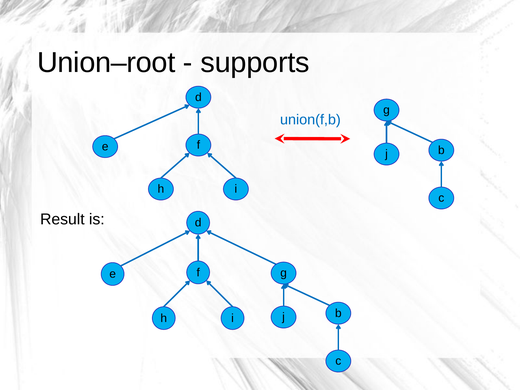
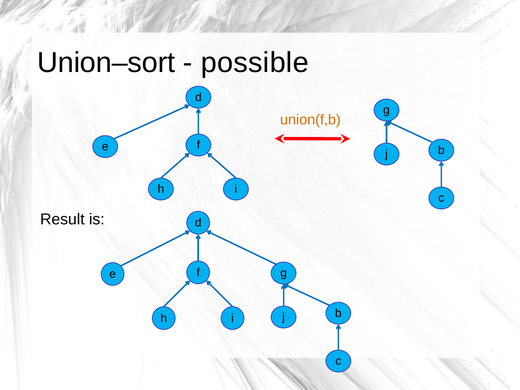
Union–root: Union–root -> Union–sort
supports: supports -> possible
union(f,b colour: blue -> orange
